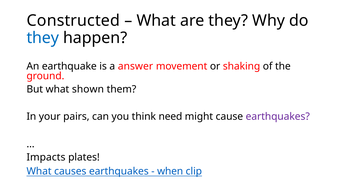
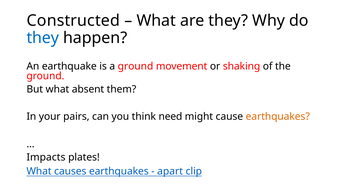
a answer: answer -> ground
shown: shown -> absent
earthquakes at (278, 116) colour: purple -> orange
when: when -> apart
